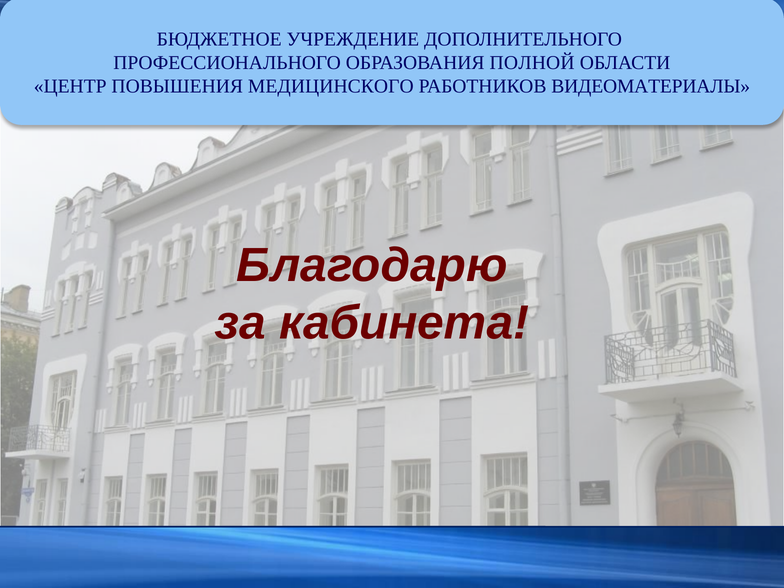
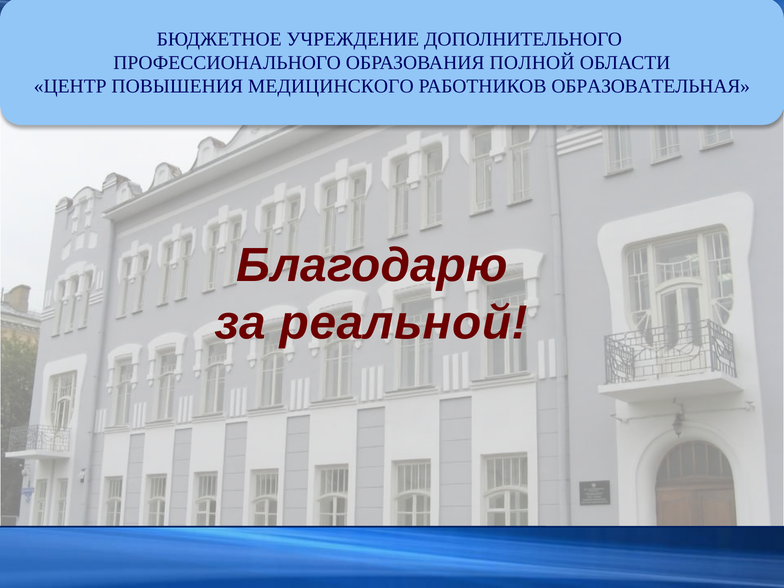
ВИДЕОМАТЕРИАЛЫ: ВИДЕОМАТЕРИАЛЫ -> ОБРАЗОВАТЕЛЬНАЯ
кабинета: кабинета -> реальной
